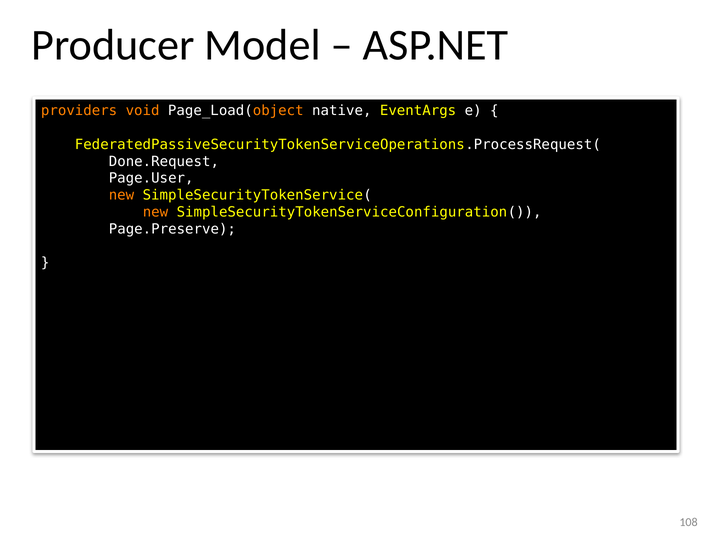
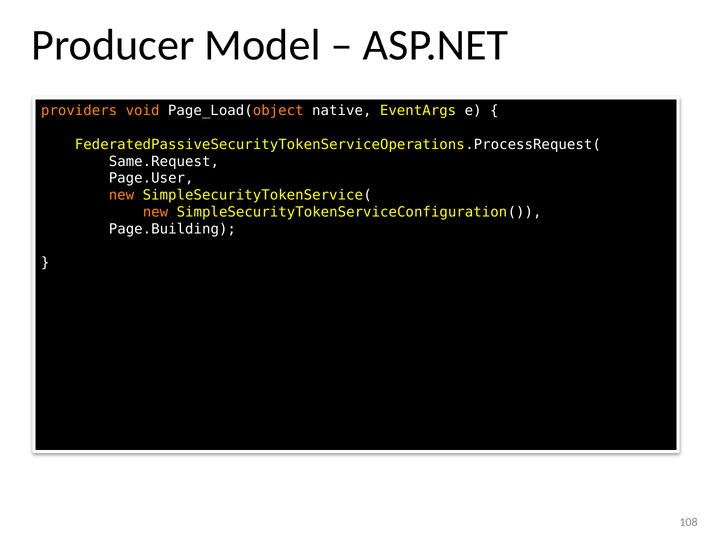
Done.Request: Done.Request -> Same.Request
Page.Preserve: Page.Preserve -> Page.Building
